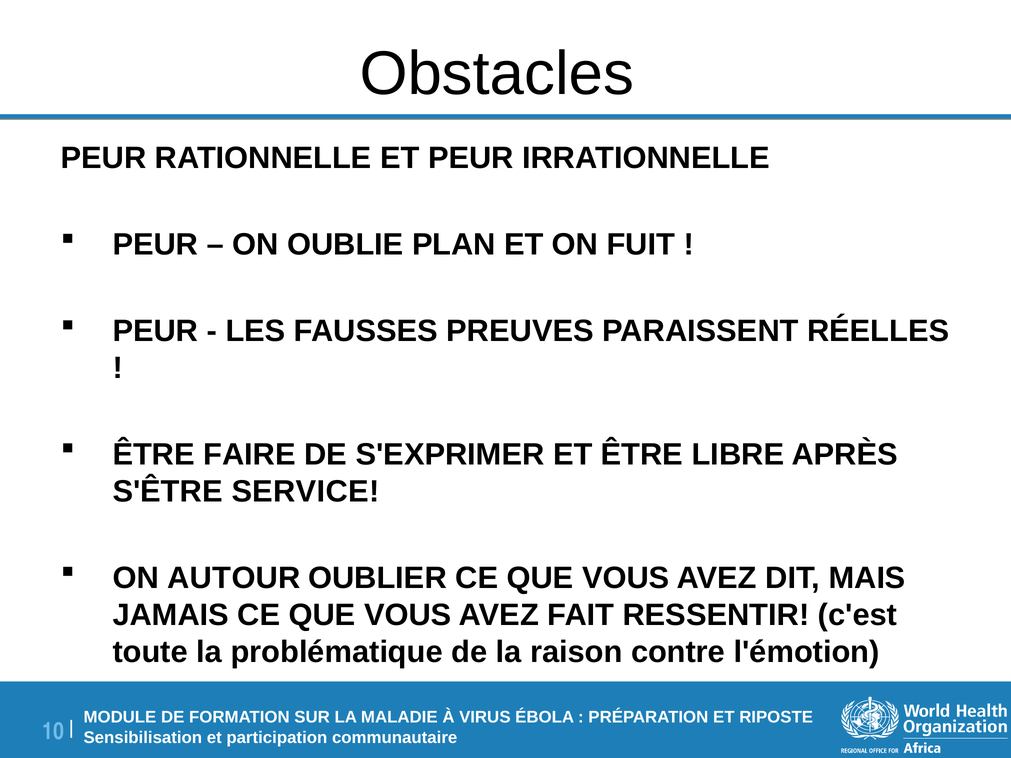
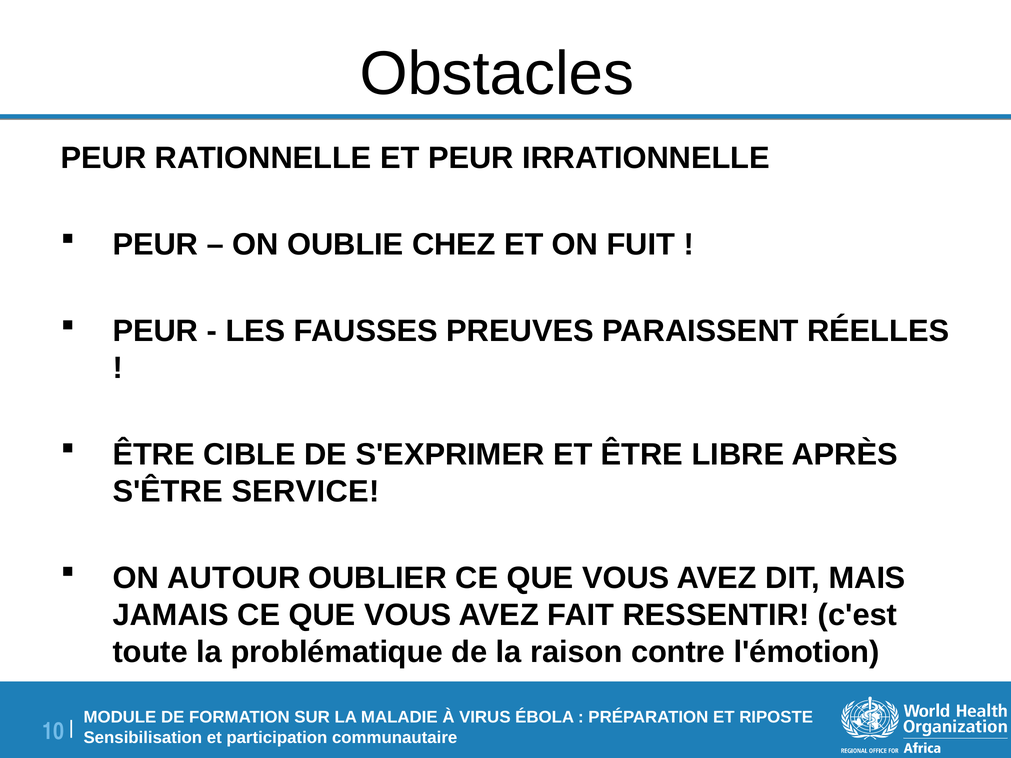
PLAN: PLAN -> CHEZ
FAIRE: FAIRE -> CIBLE
